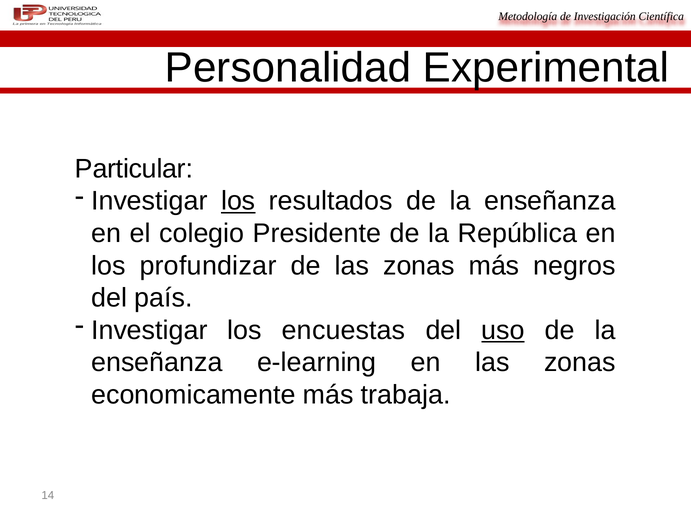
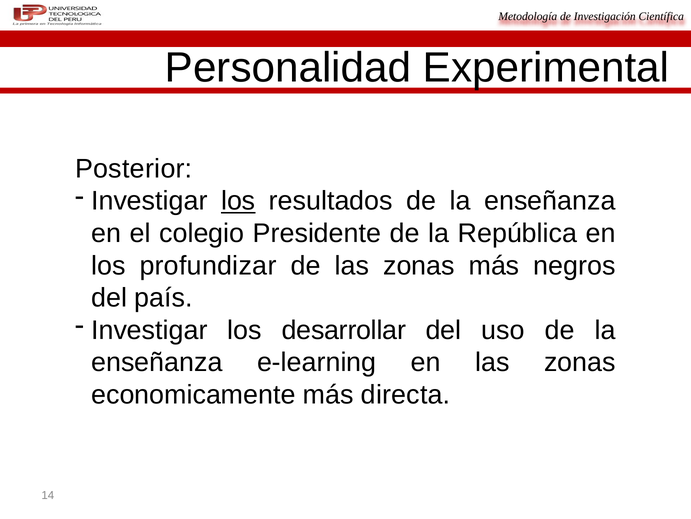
Particular: Particular -> Posterior
encuestas: encuestas -> desarrollar
uso underline: present -> none
trabaja: trabaja -> directa
